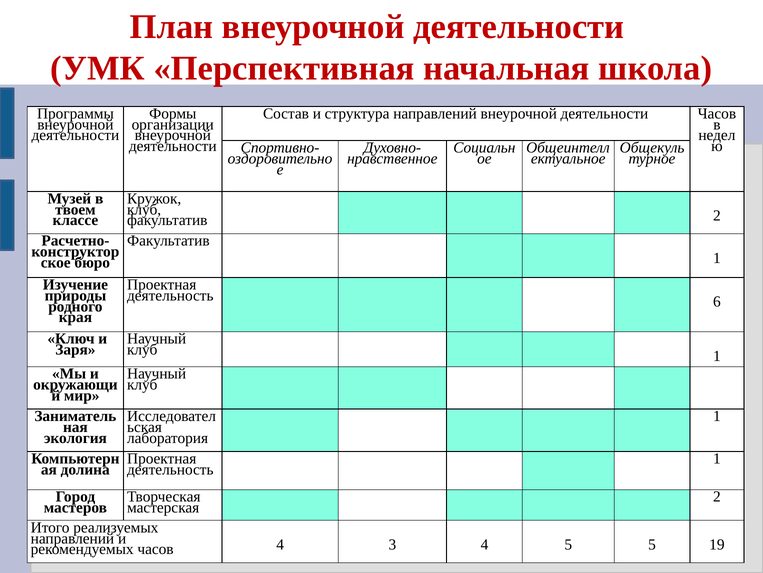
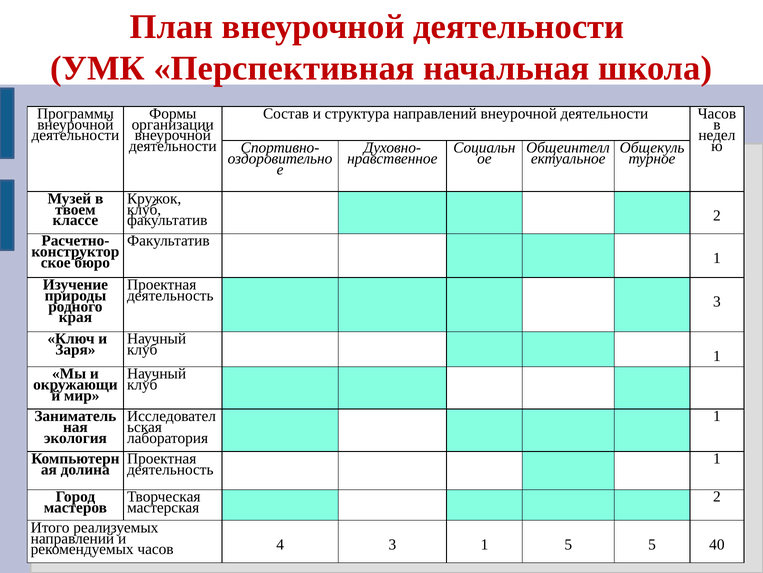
деятельность 6: 6 -> 3
3 4: 4 -> 1
19: 19 -> 40
